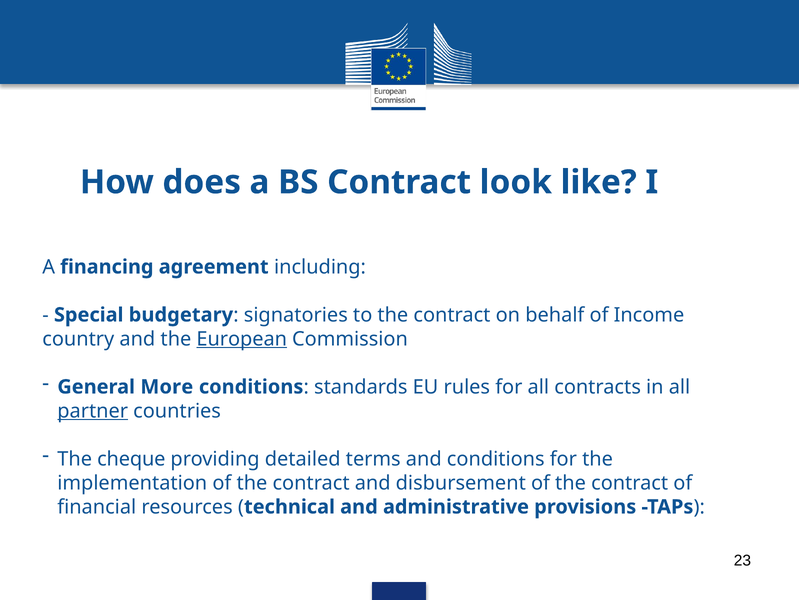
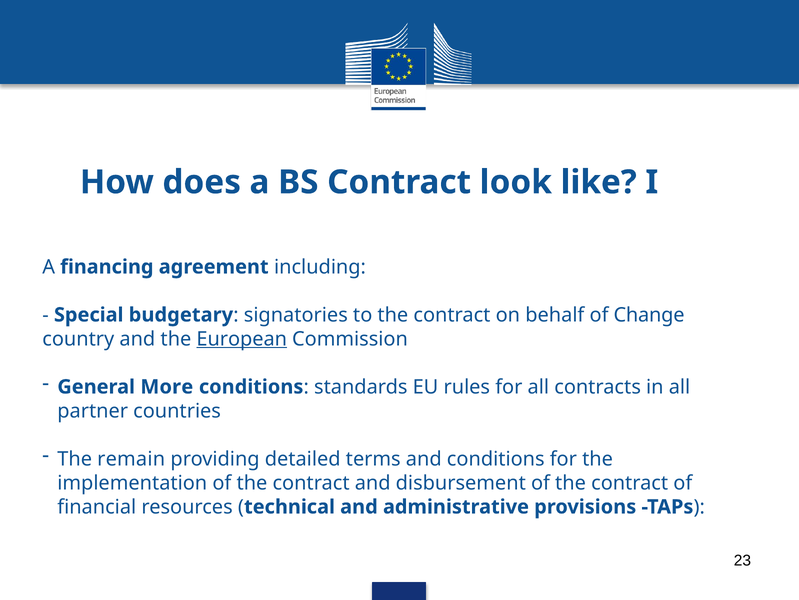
Income: Income -> Change
partner underline: present -> none
cheque: cheque -> remain
